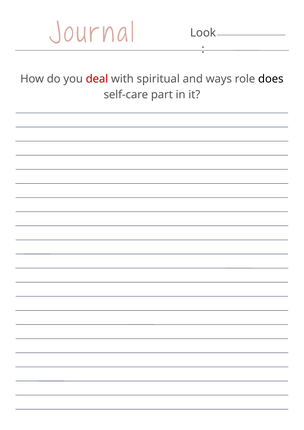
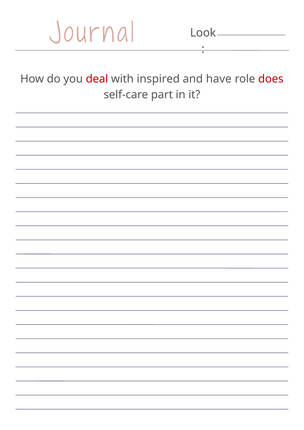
spiritual: spiritual -> inspired
ways: ways -> have
does colour: black -> red
